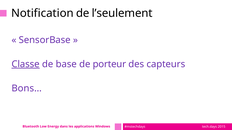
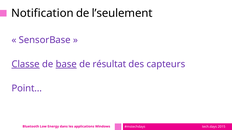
base underline: none -> present
porteur: porteur -> résultat
Bons…: Bons… -> Point…
